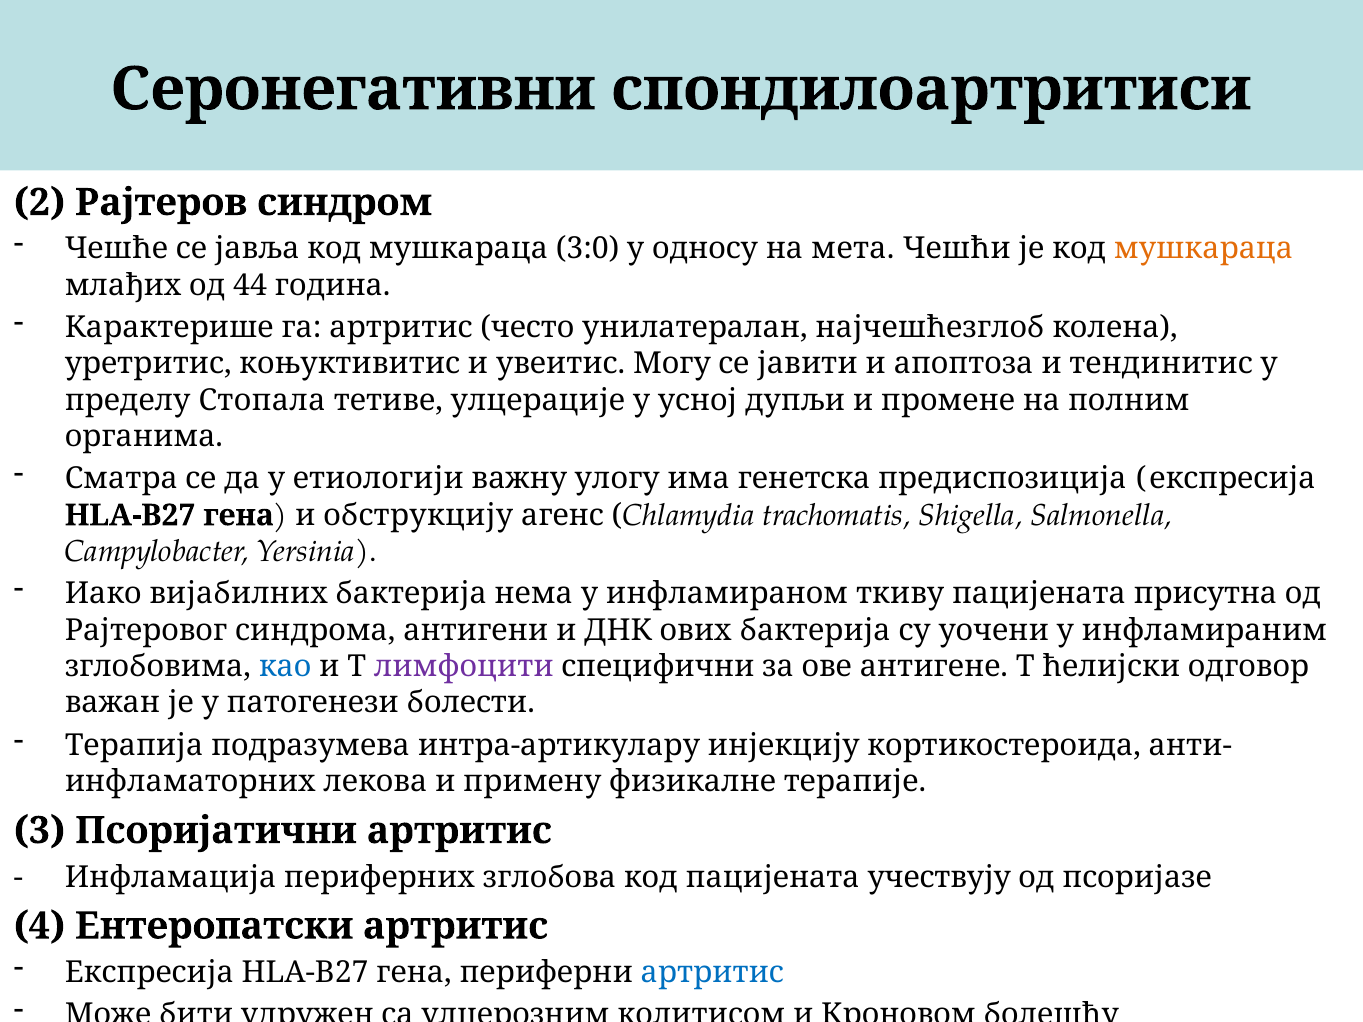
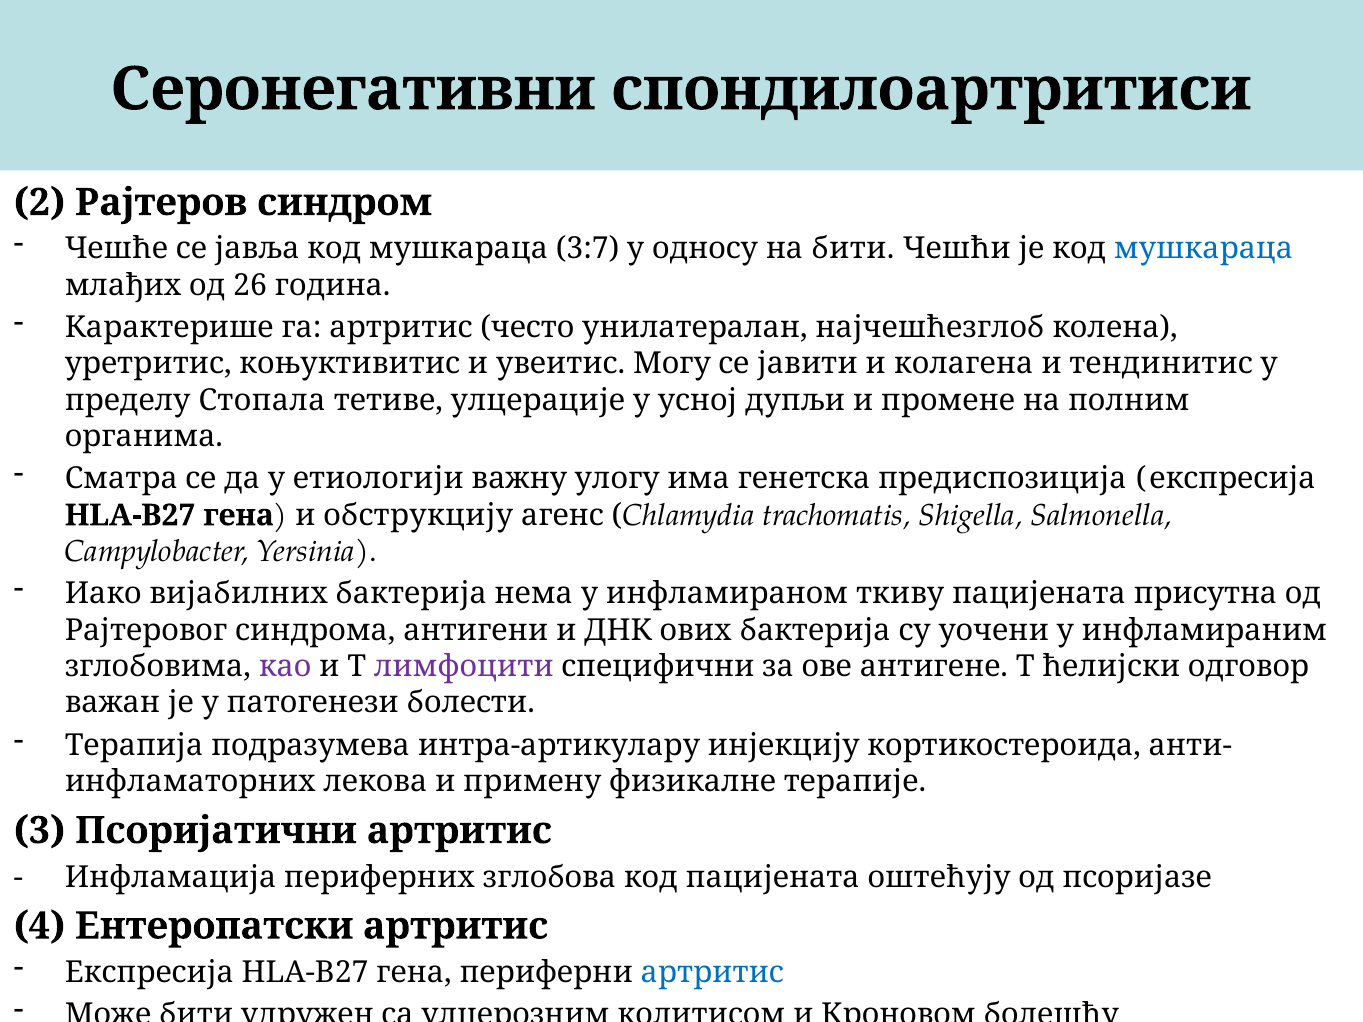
3:0: 3:0 -> 3:7
на мета: мета -> бити
мушкараца at (1204, 249) colour: orange -> blue
44: 44 -> 26
апоптоза: апоптоза -> колагена
као colour: blue -> purple
учествују: учествују -> оштећују
